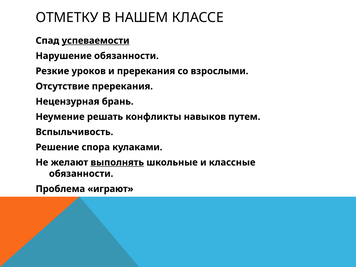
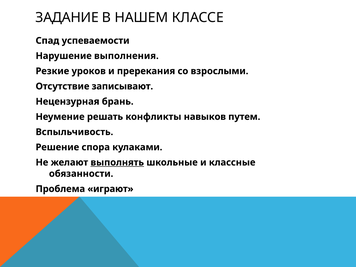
ОТМЕТКУ: ОТМЕТКУ -> ЗАДАНИЕ
успеваемости underline: present -> none
Нарушение обязанности: обязанности -> выполнения
Отсутствие пререкания: пререкания -> записывают
